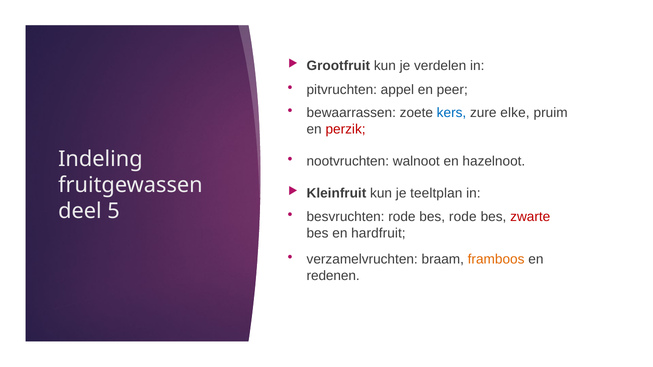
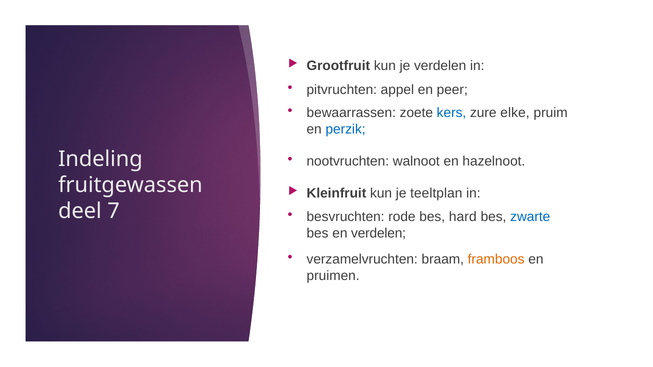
perzik colour: red -> blue
5: 5 -> 7
bes rode: rode -> hard
zwarte colour: red -> blue
en hardfruit: hardfruit -> verdelen
redenen: redenen -> pruimen
